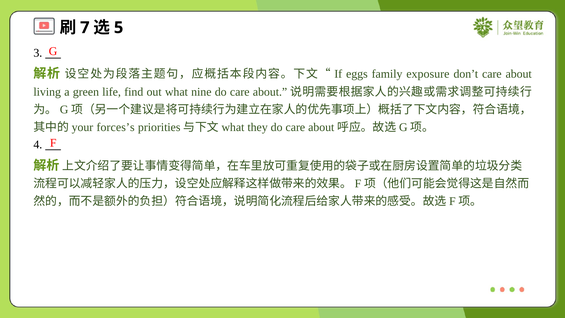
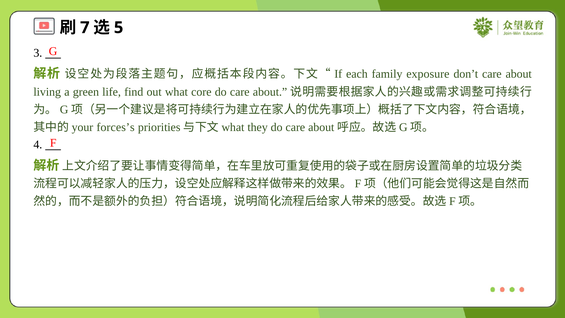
eggs: eggs -> each
nine: nine -> core
